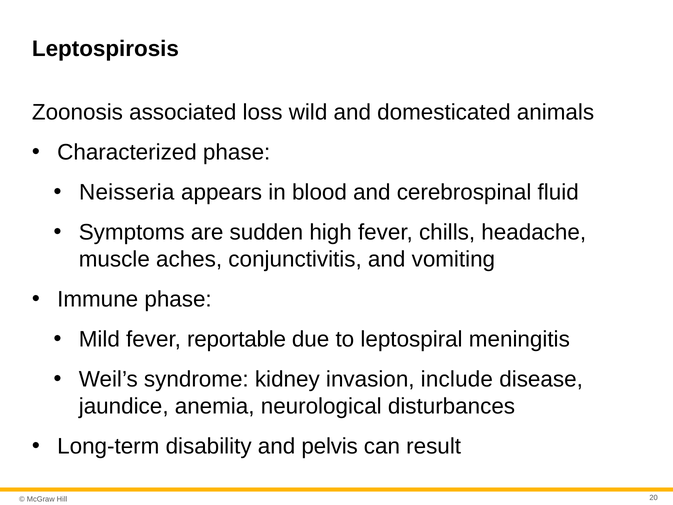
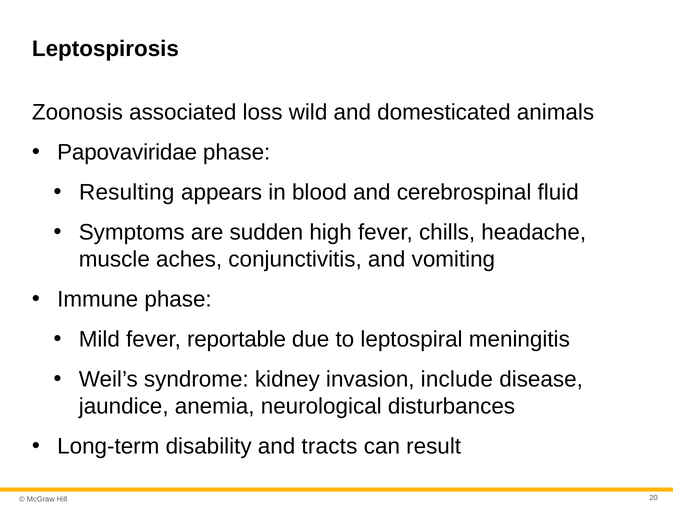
Characterized: Characterized -> Papovaviridae
Neisseria: Neisseria -> Resulting
pelvis: pelvis -> tracts
